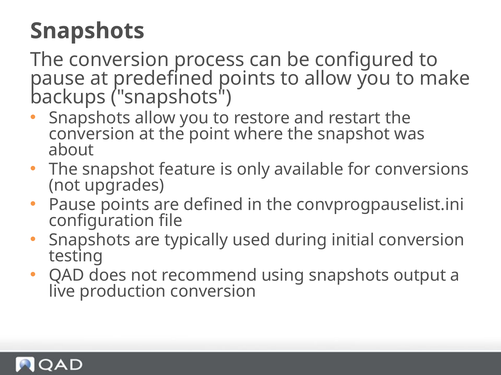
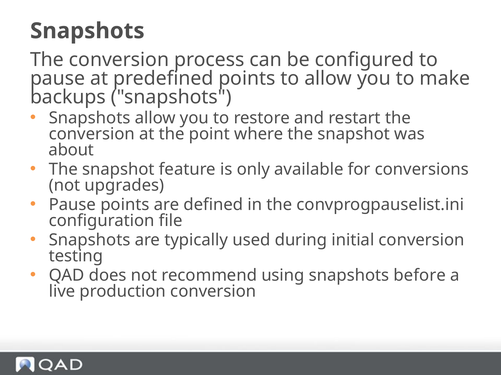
output: output -> before
